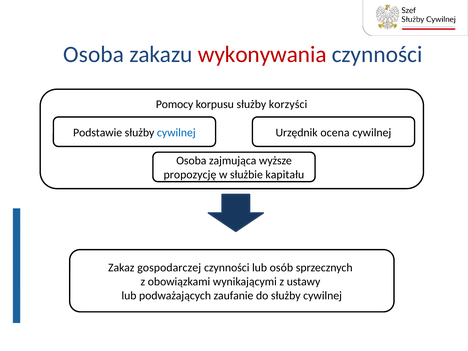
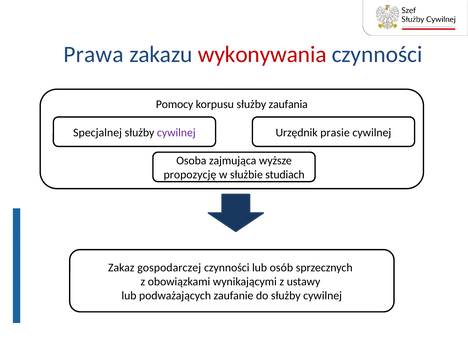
Osoba at (94, 54): Osoba -> Prawa
korzyści: korzyści -> zaufania
Podstawie: Podstawie -> Specjalnej
cywilnej at (176, 133) colour: blue -> purple
ocena: ocena -> prasie
kapitału: kapitału -> studiach
